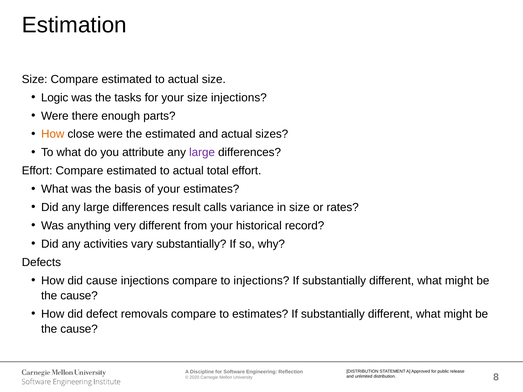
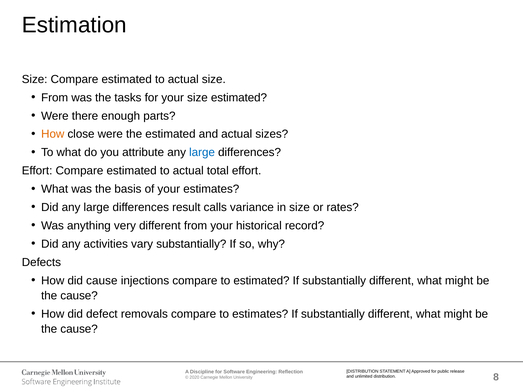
Logic at (55, 98): Logic -> From
size injections: injections -> estimated
large at (202, 153) colour: purple -> blue
to injections: injections -> estimated
